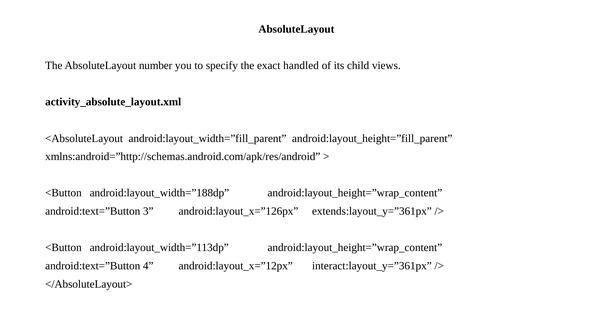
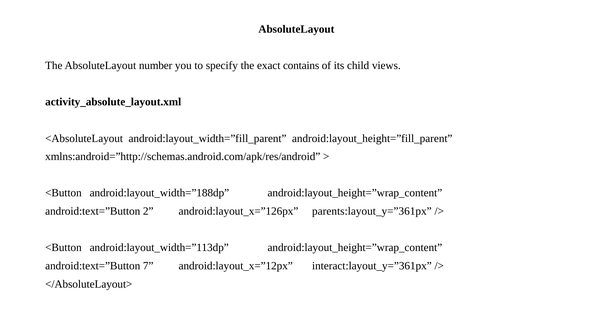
handled: handled -> contains
3: 3 -> 2
extends:layout_y=”361px: extends:layout_y=”361px -> parents:layout_y=”361px
4: 4 -> 7
